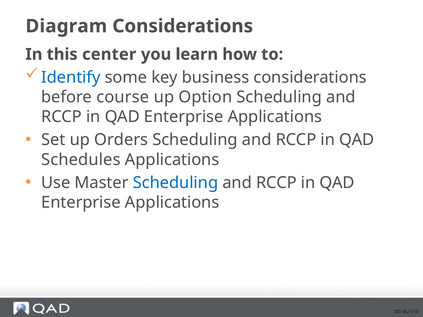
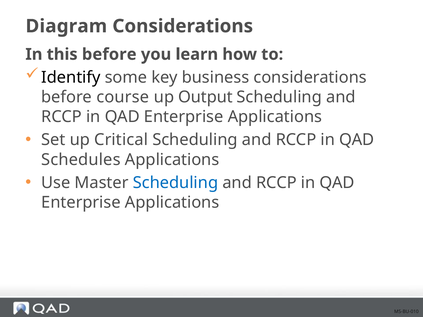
this center: center -> before
Identify colour: blue -> black
Option: Option -> Output
Orders: Orders -> Critical
